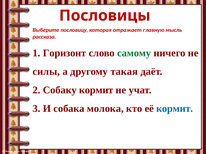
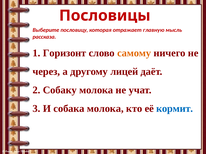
самому colour: green -> orange
силы: силы -> через
такая: такая -> лицей
Собаку кормит: кормит -> молока
